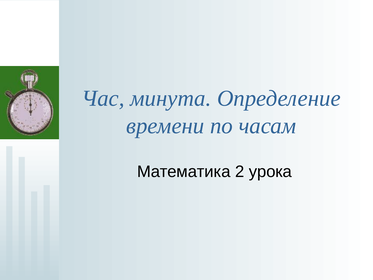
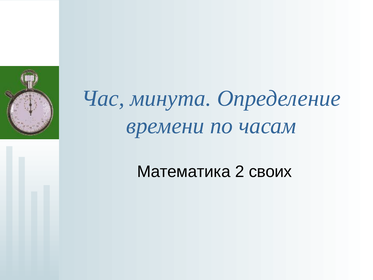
урока: урока -> своих
